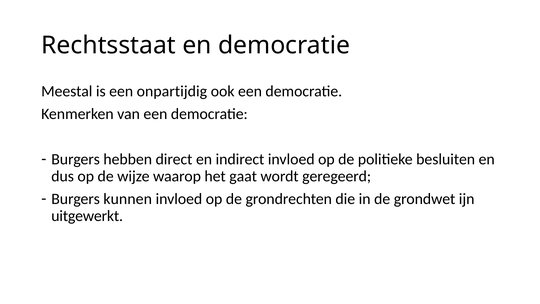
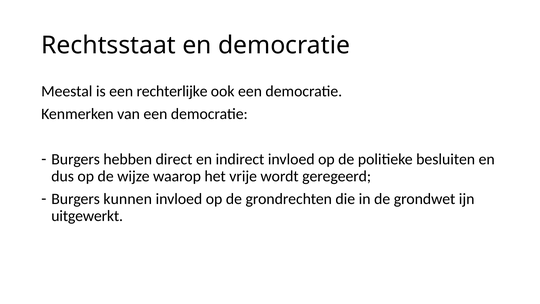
onpartijdig: onpartijdig -> rechterlijke
gaat: gaat -> vrije
